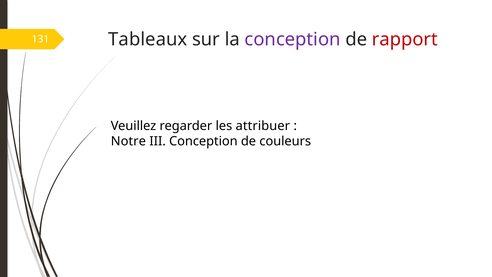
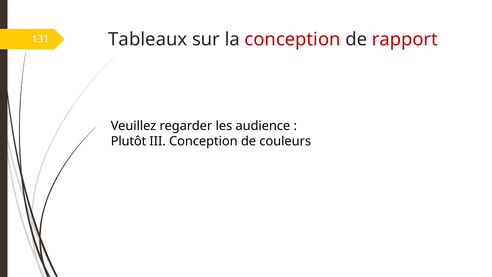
conception at (293, 39) colour: purple -> red
attribuer: attribuer -> audience
Notre: Notre -> Plutôt
